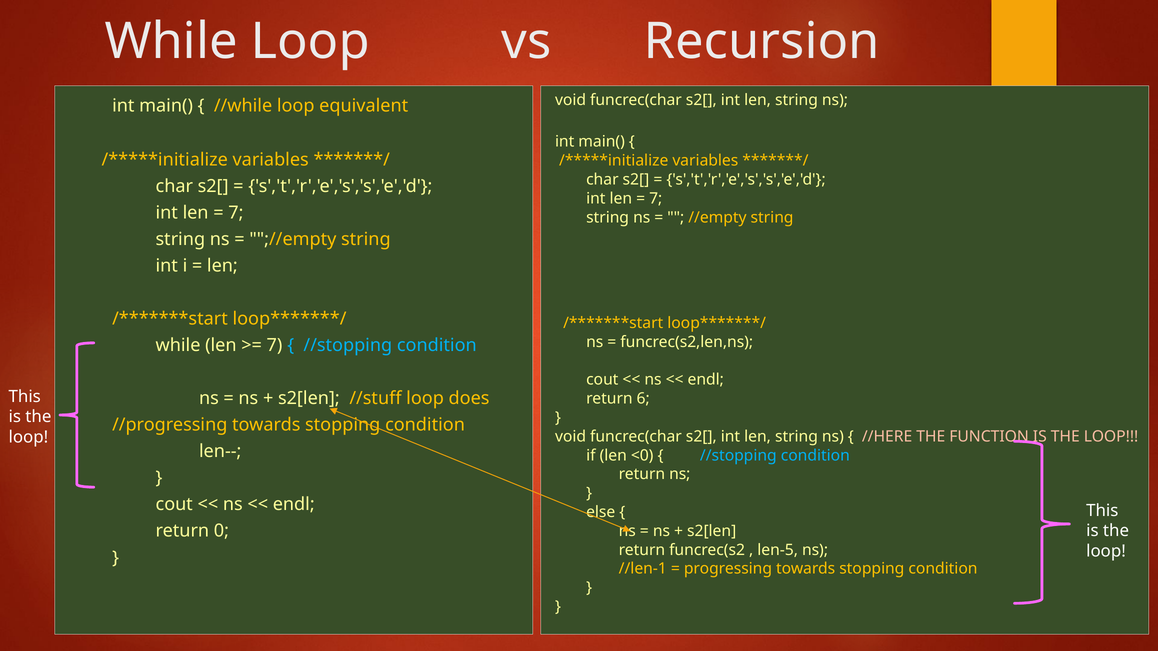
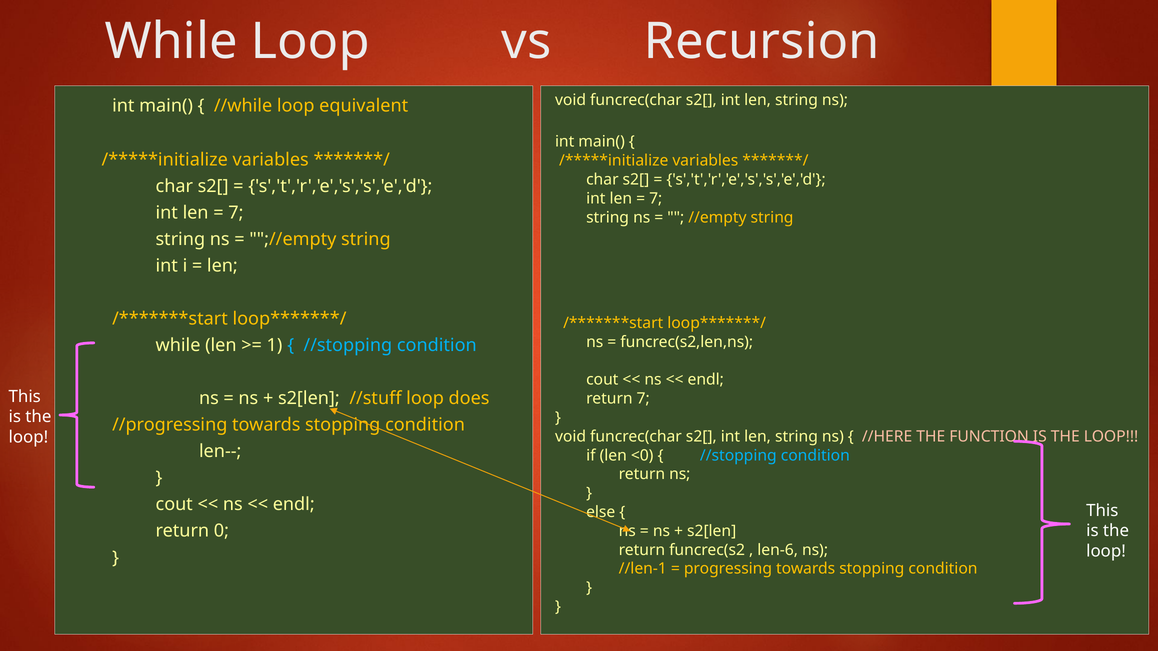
7 at (275, 346): 7 -> 1
return 6: 6 -> 7
len-5: len-5 -> len-6
